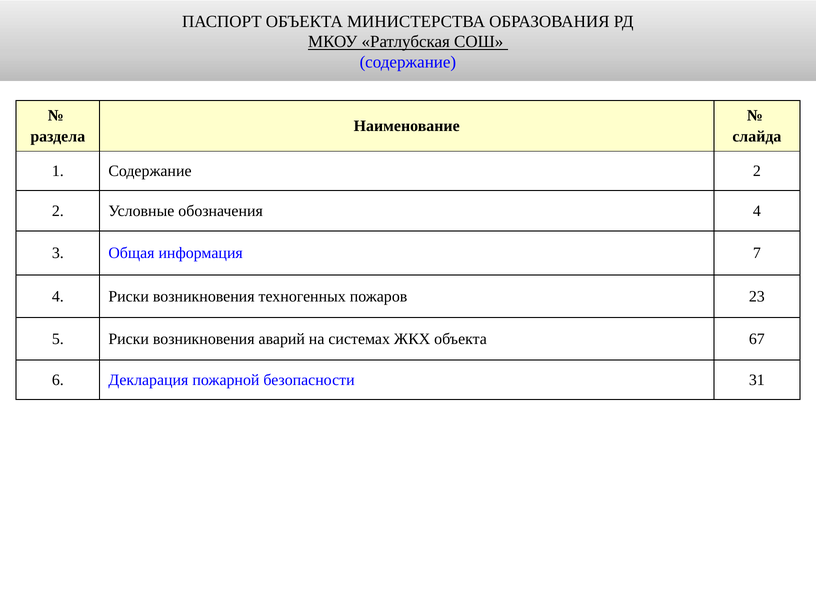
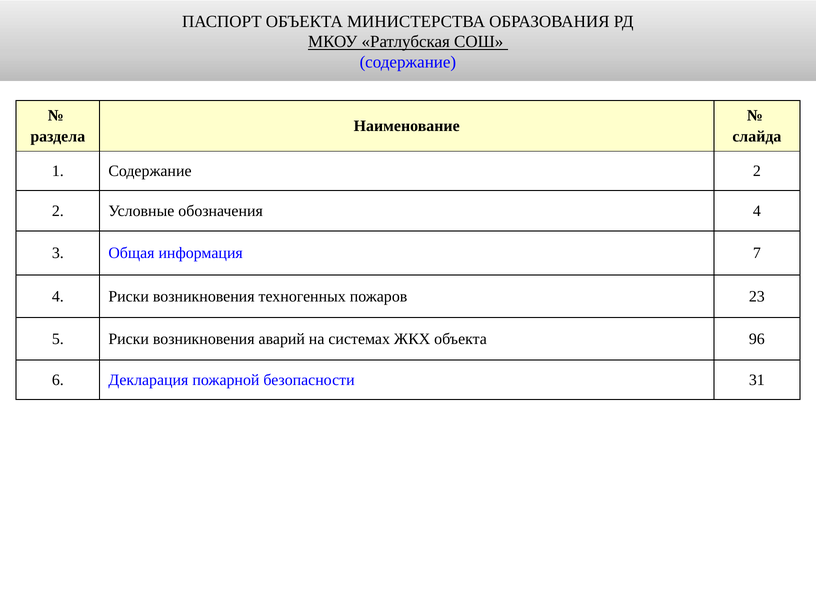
67: 67 -> 96
